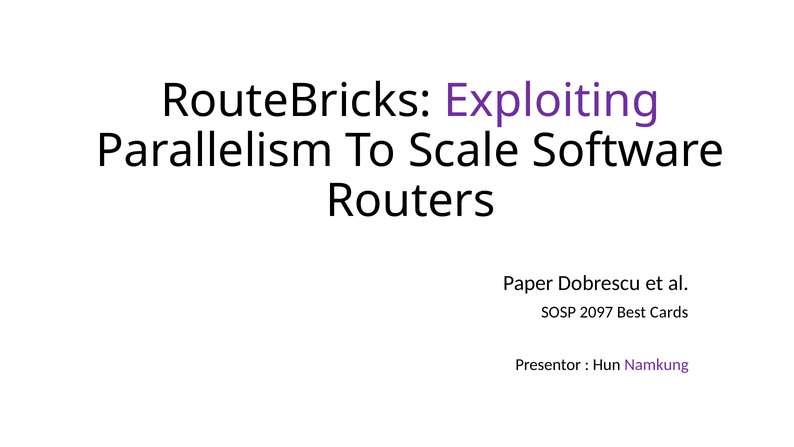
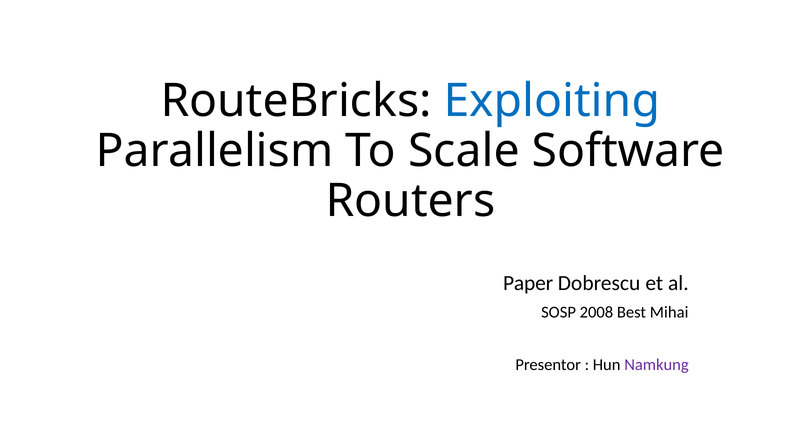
Exploiting colour: purple -> blue
2097: 2097 -> 2008
Cards: Cards -> Mihai
